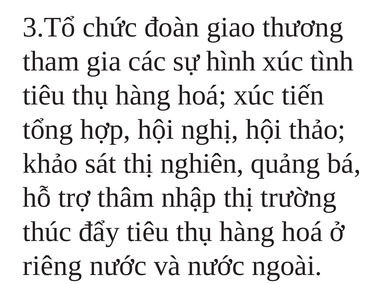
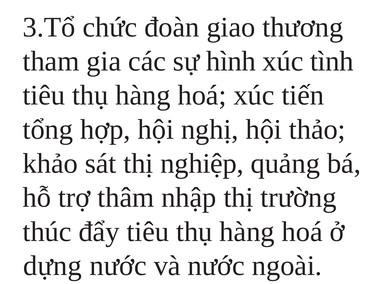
nghiên: nghiên -> nghiệp
riêng: riêng -> dựng
